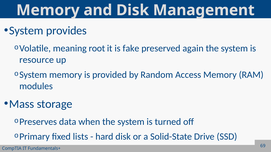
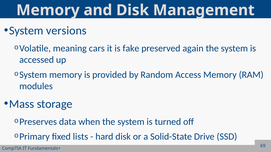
provides: provides -> versions
root: root -> cars
resource: resource -> accessed
